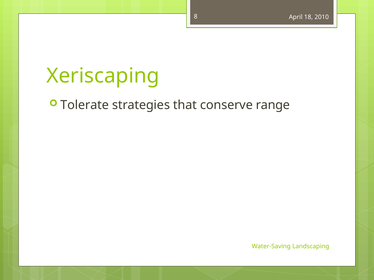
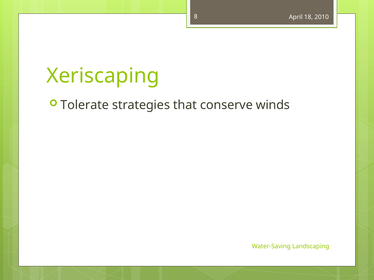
range: range -> winds
